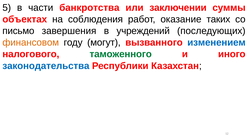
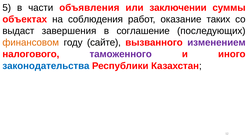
банкротства: банкротства -> объявления
письмо: письмо -> выдаст
учреждений: учреждений -> соглашение
могут: могут -> сайте
изменением colour: blue -> purple
таможенного colour: green -> purple
